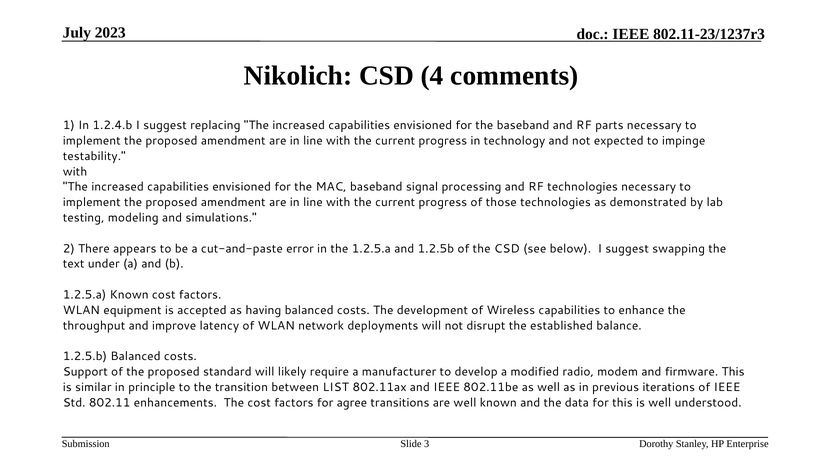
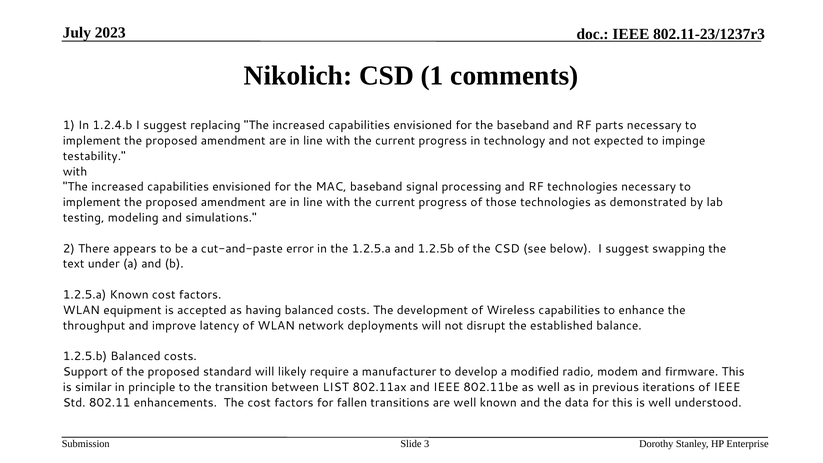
CSD 4: 4 -> 1
agree: agree -> fallen
